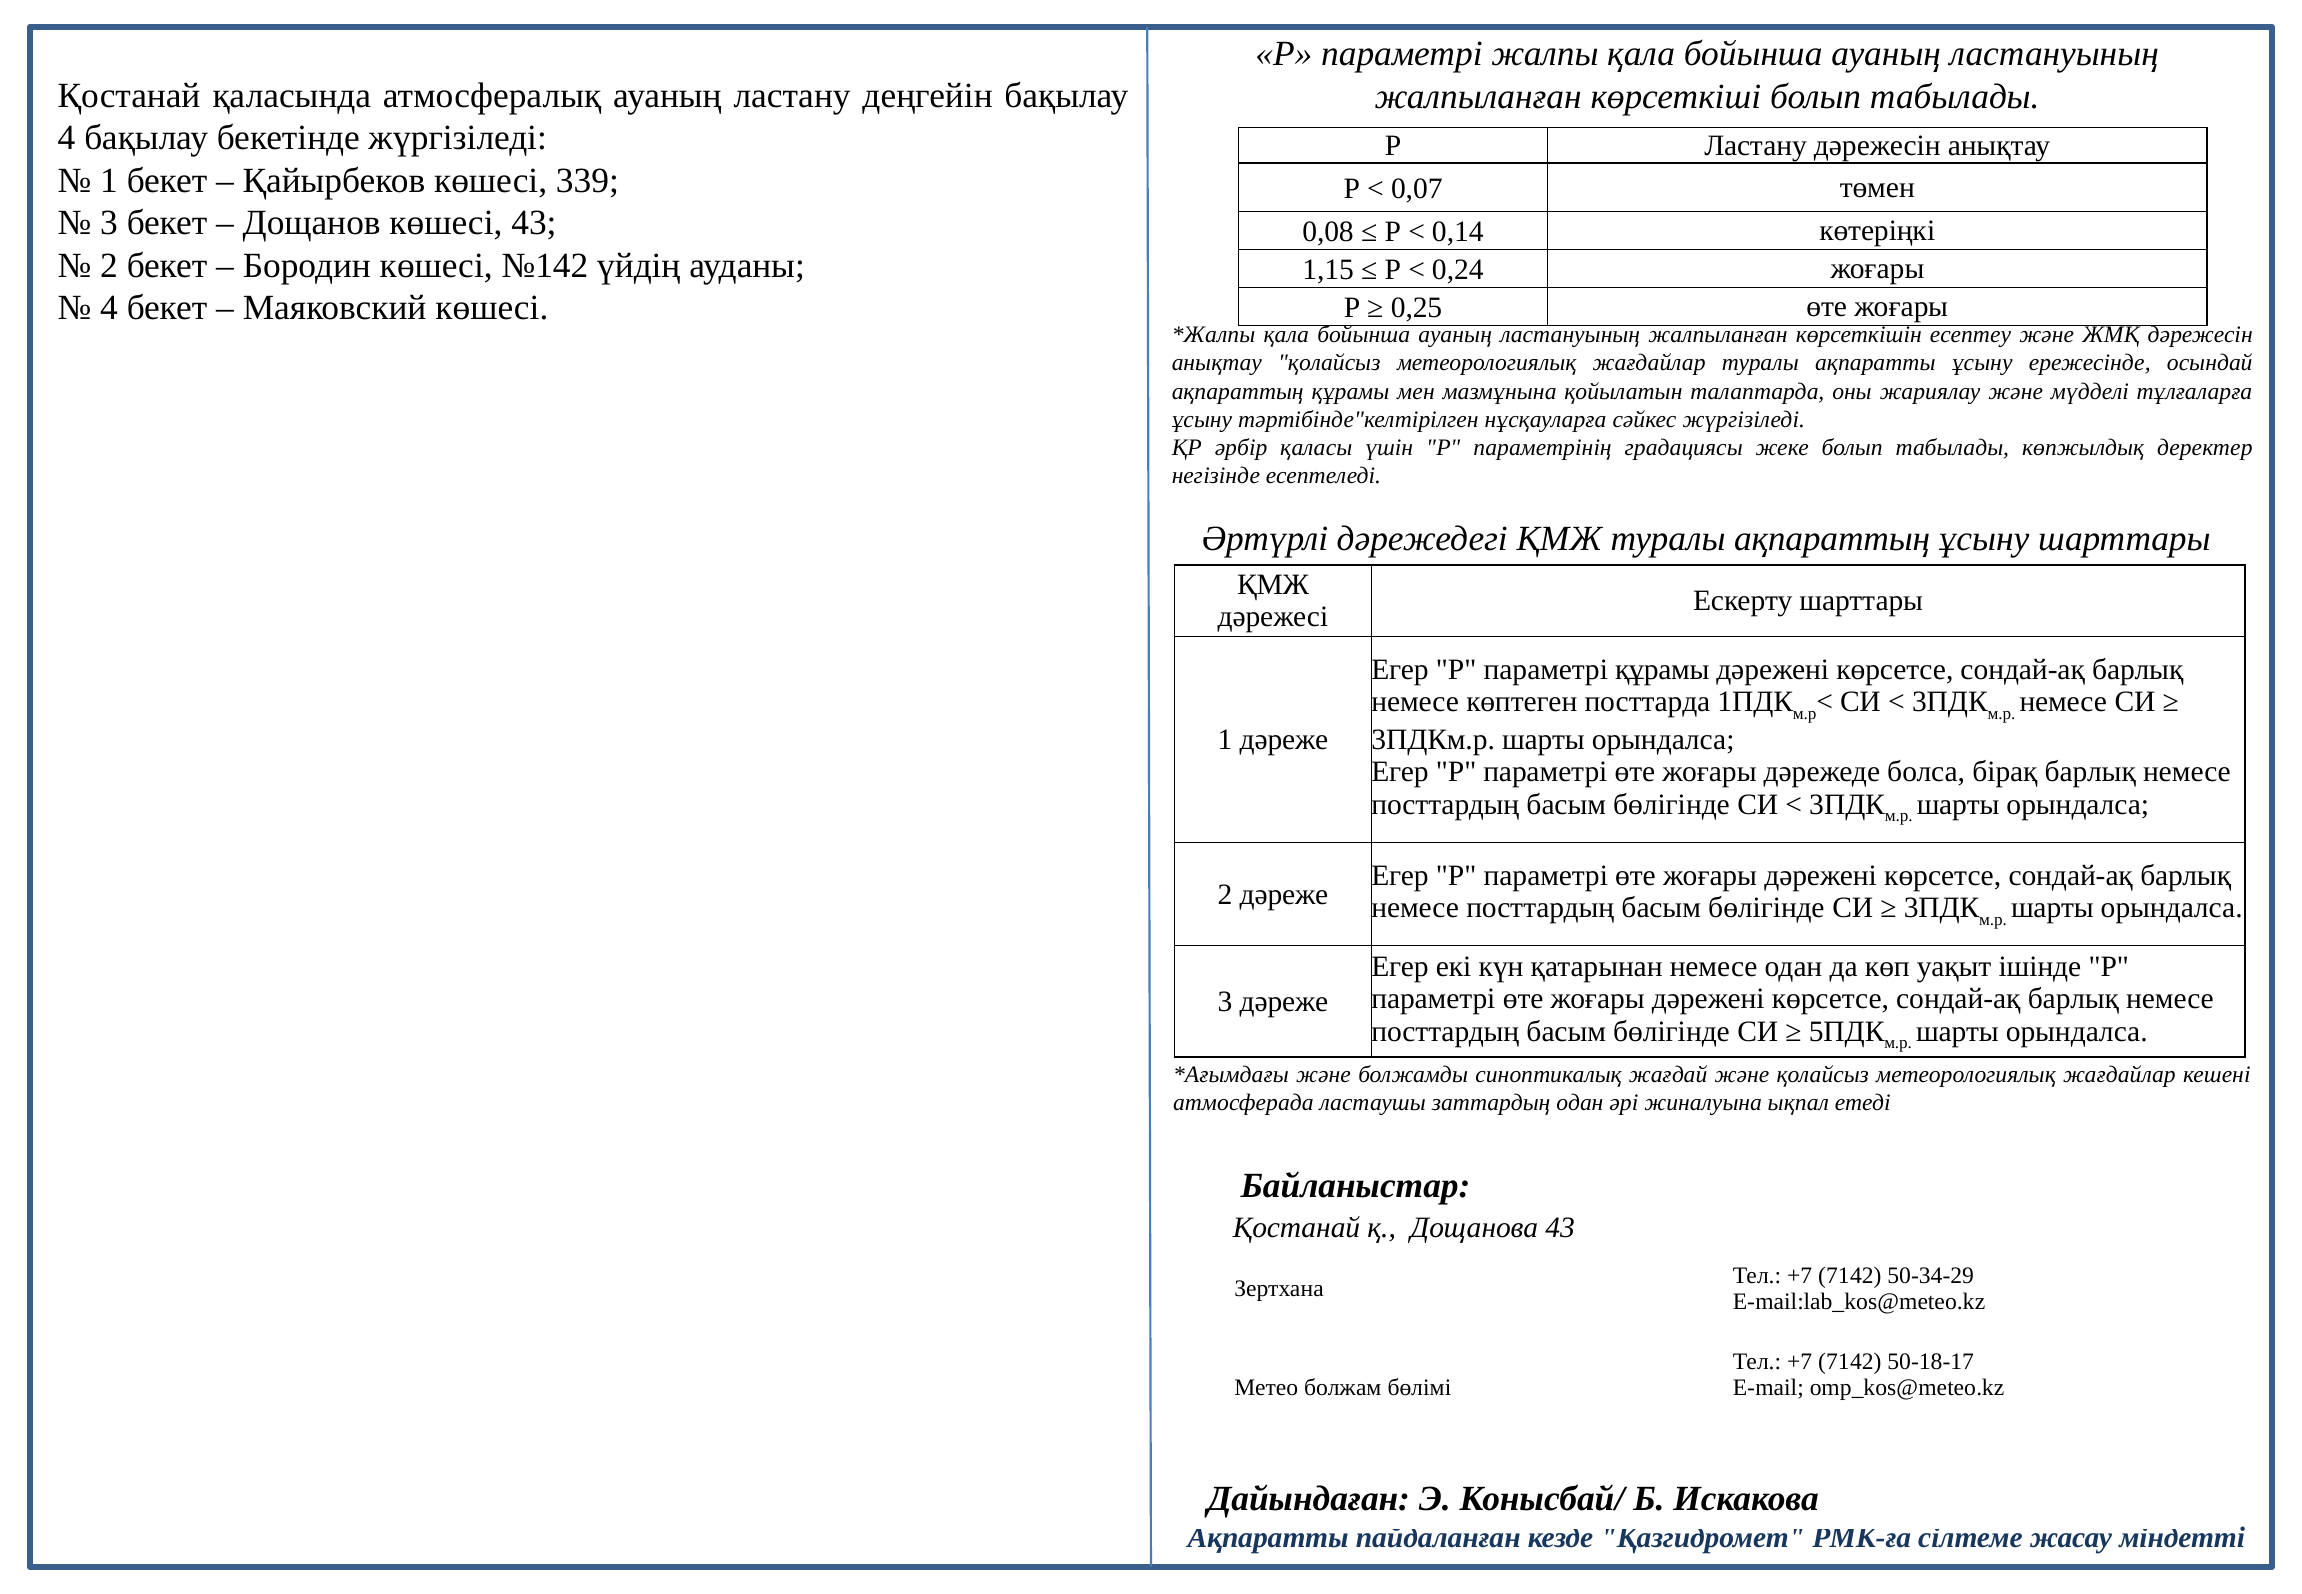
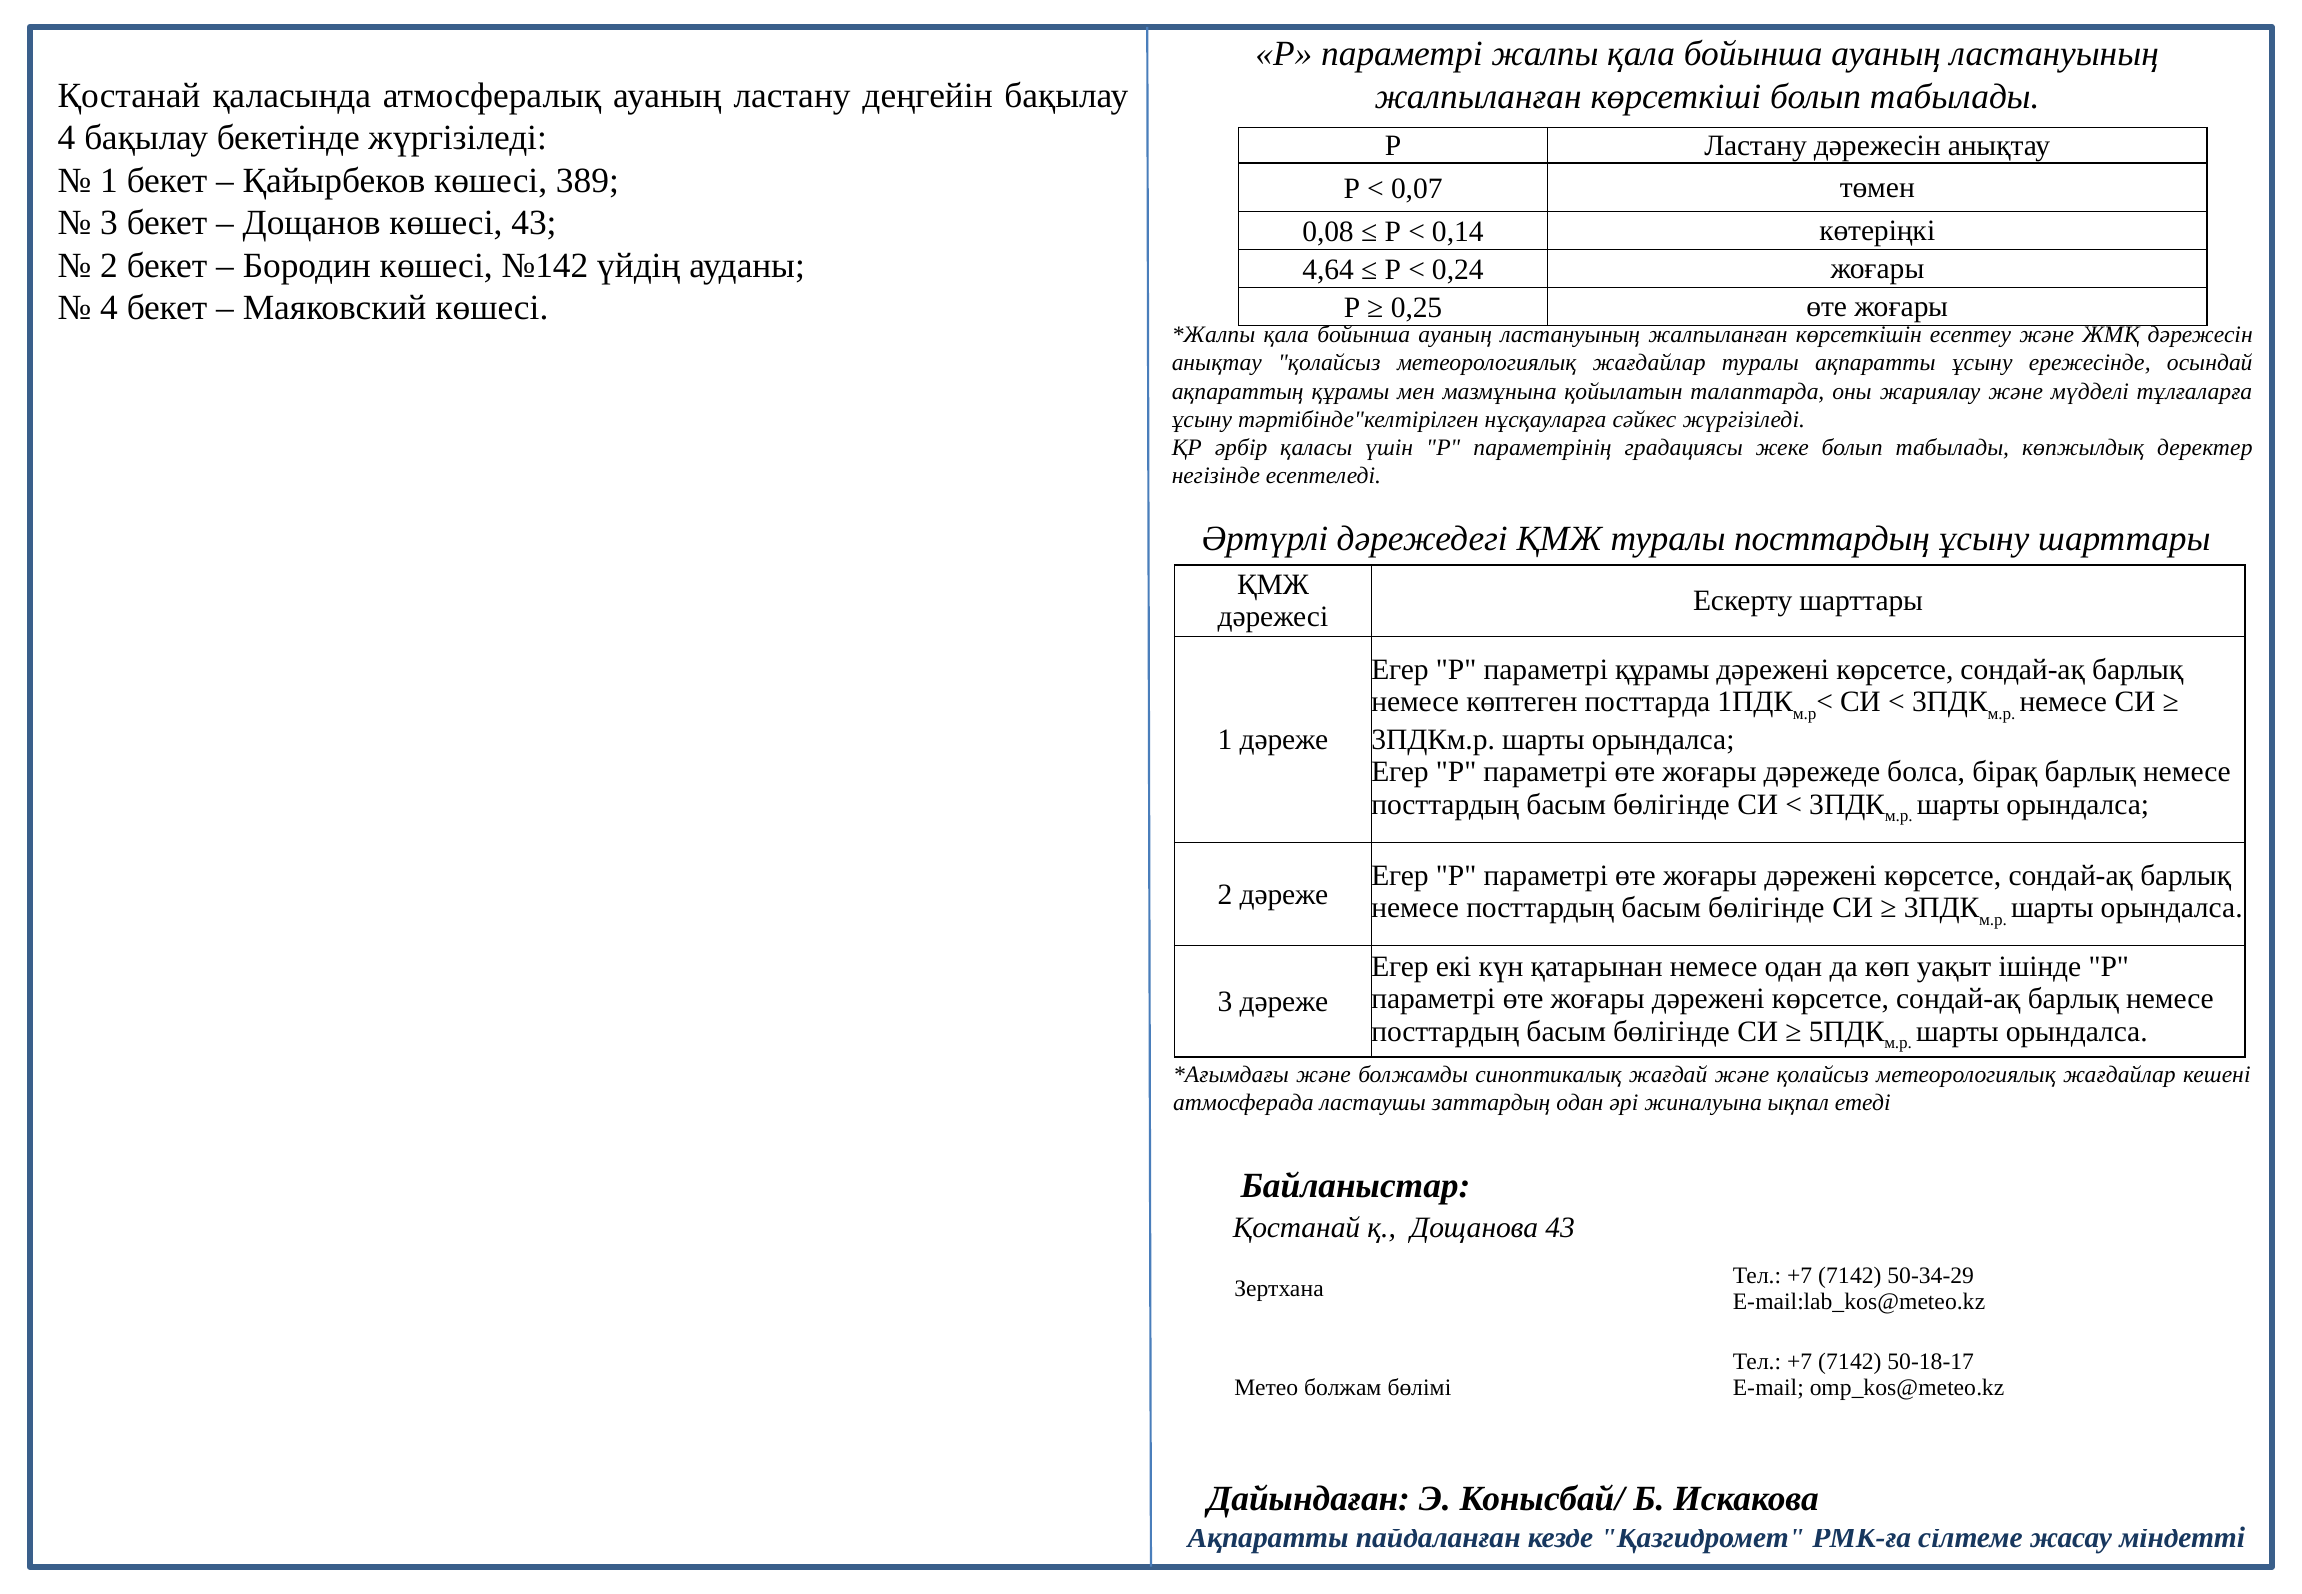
339: 339 -> 389
1,15: 1,15 -> 4,64
туралы ақпараттың: ақпараттың -> посттардың
